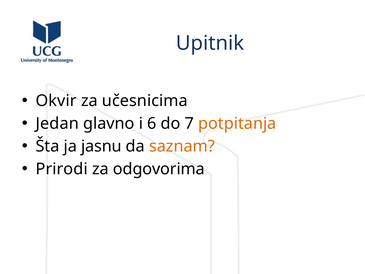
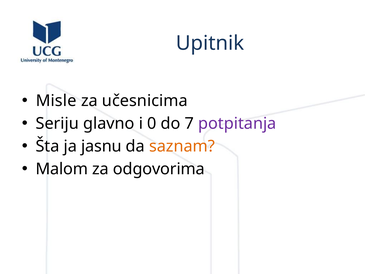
Okvir: Okvir -> Misle
Jedan: Jedan -> Seriju
6: 6 -> 0
potpitanja colour: orange -> purple
Prirodi: Prirodi -> Malom
